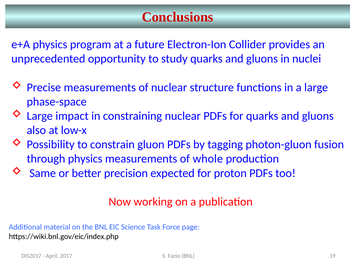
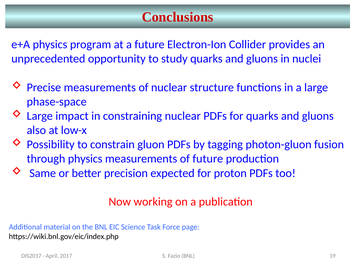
of whole: whole -> future
